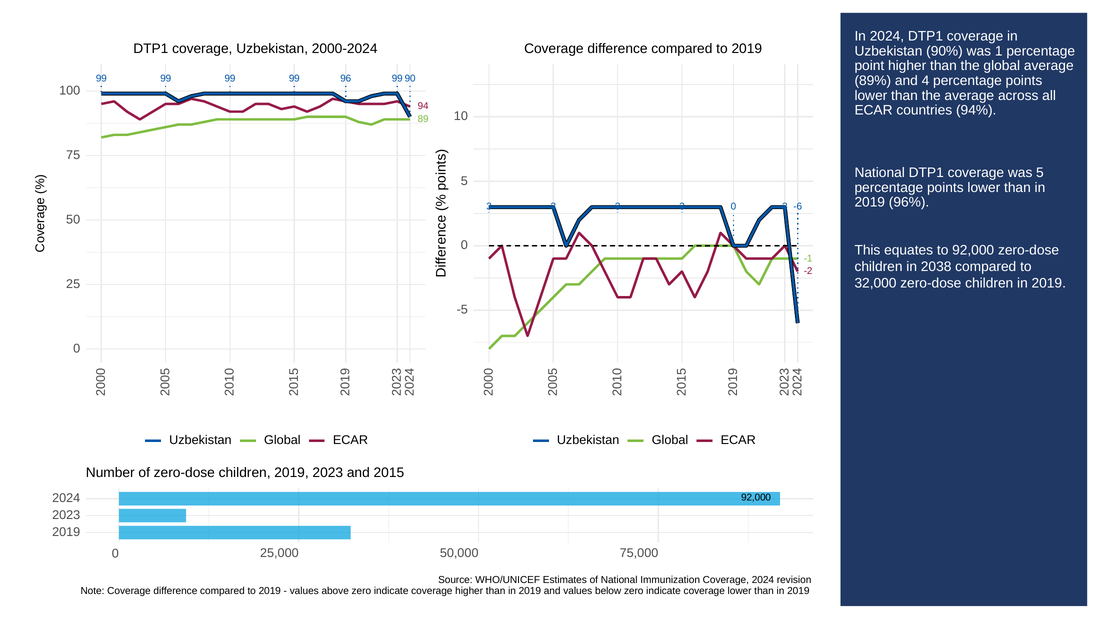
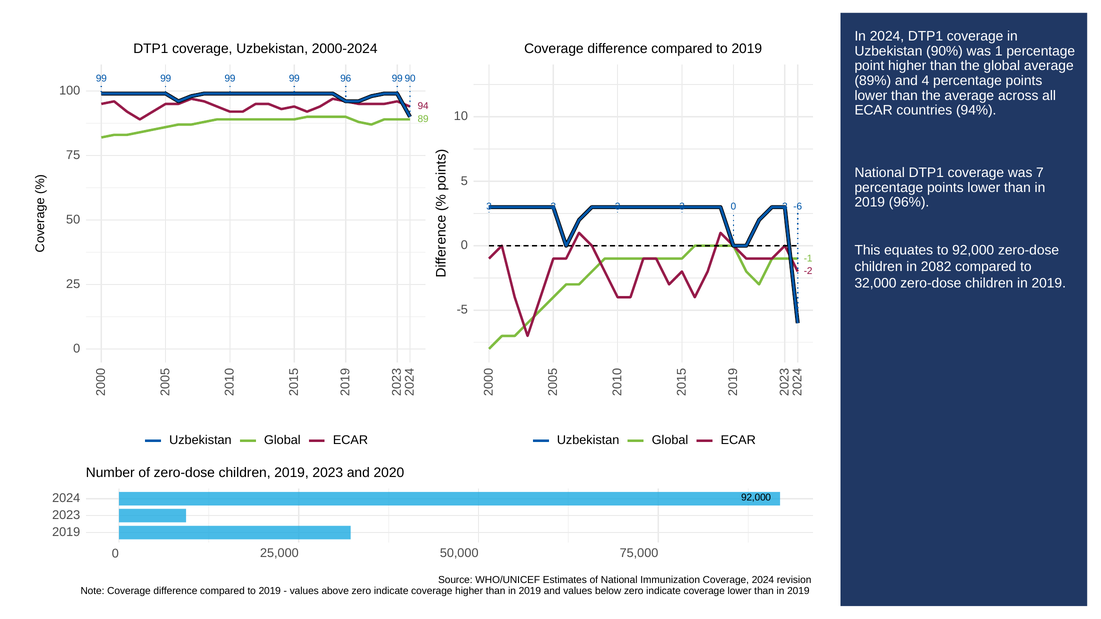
was 5: 5 -> 7
2038: 2038 -> 2082
2015: 2015 -> 2020
